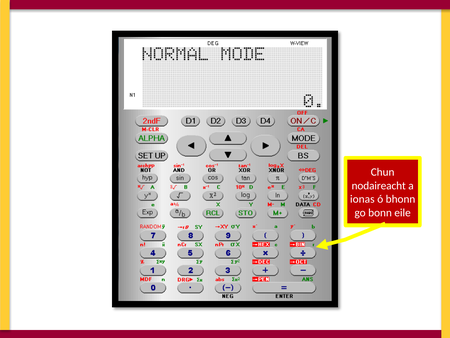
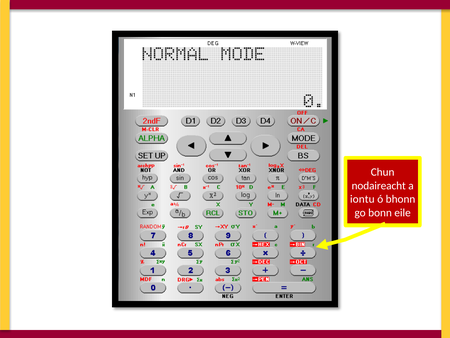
ionas: ionas -> iontu
